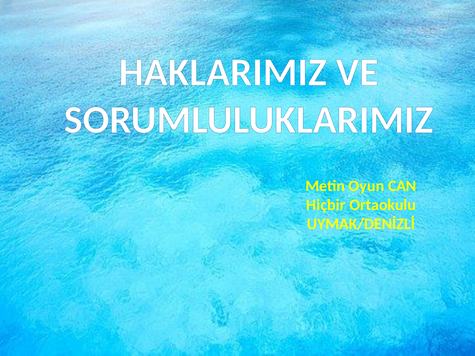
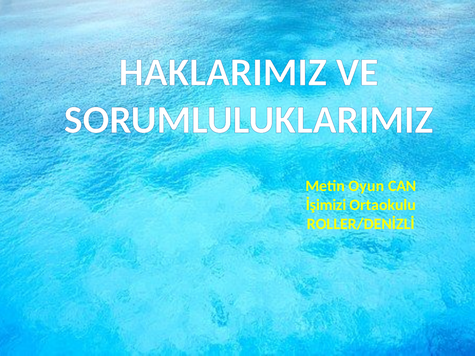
Hiçbir: Hiçbir -> İşimizi
UYMAK/DENİZLİ: UYMAK/DENİZLİ -> ROLLER/DENİZLİ
